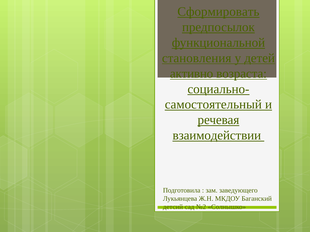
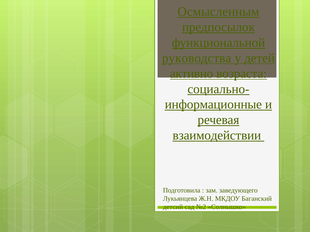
Сформировать: Сформировать -> Осмысленным
становления: становления -> руководства
самостоятельный: самостоятельный -> информационные
